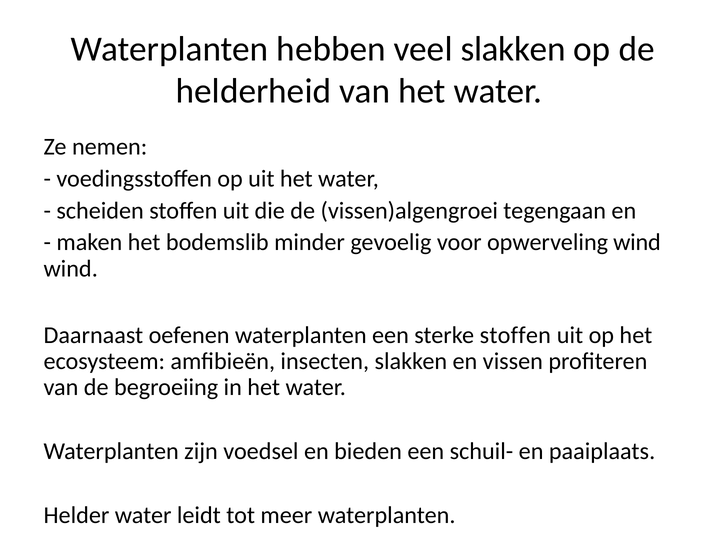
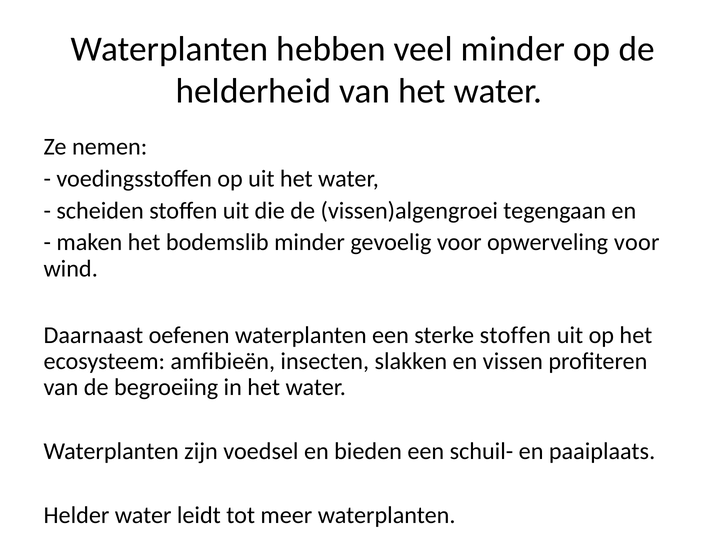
veel slakken: slakken -> minder
opwerveling wind: wind -> voor
